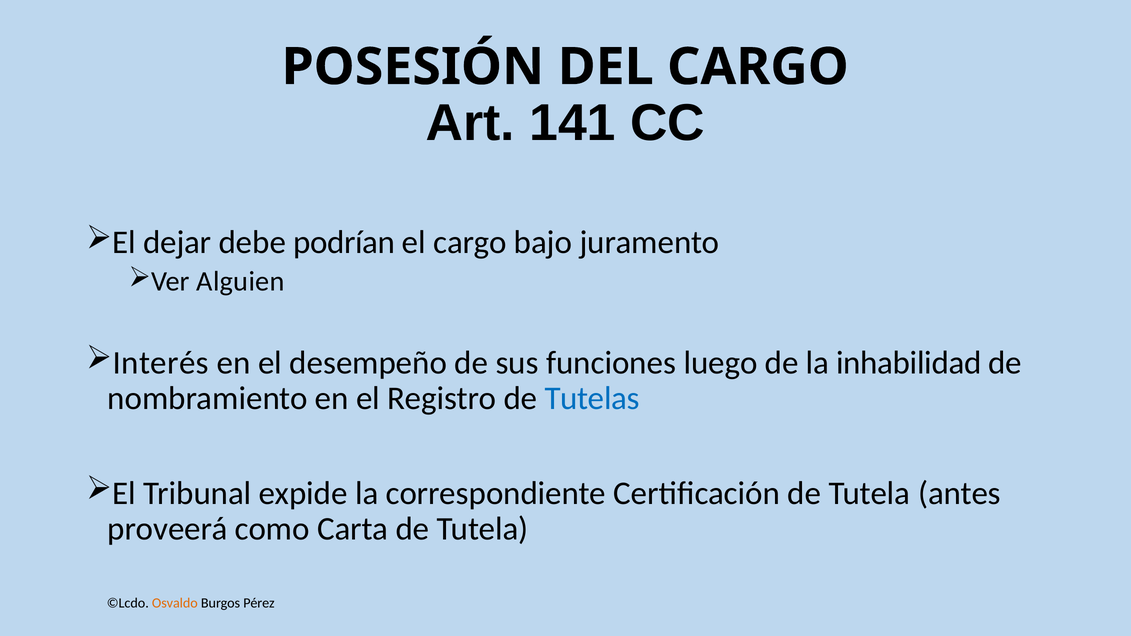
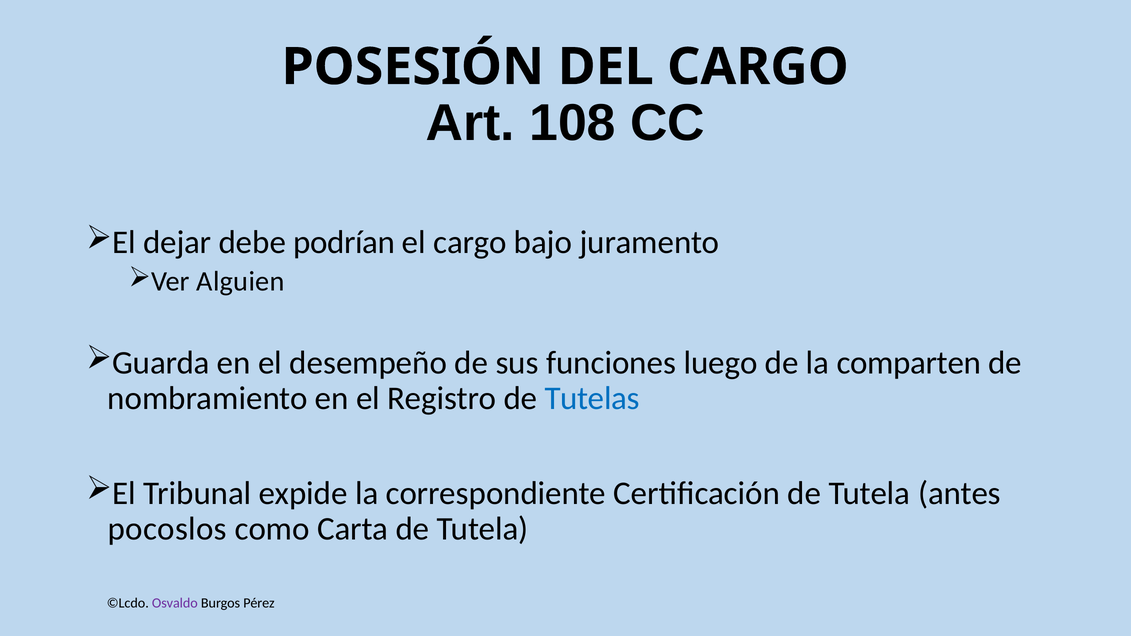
141: 141 -> 108
Interés: Interés -> Guarda
inhabilidad: inhabilidad -> comparten
proveerá: proveerá -> pocoslos
Osvaldo colour: orange -> purple
